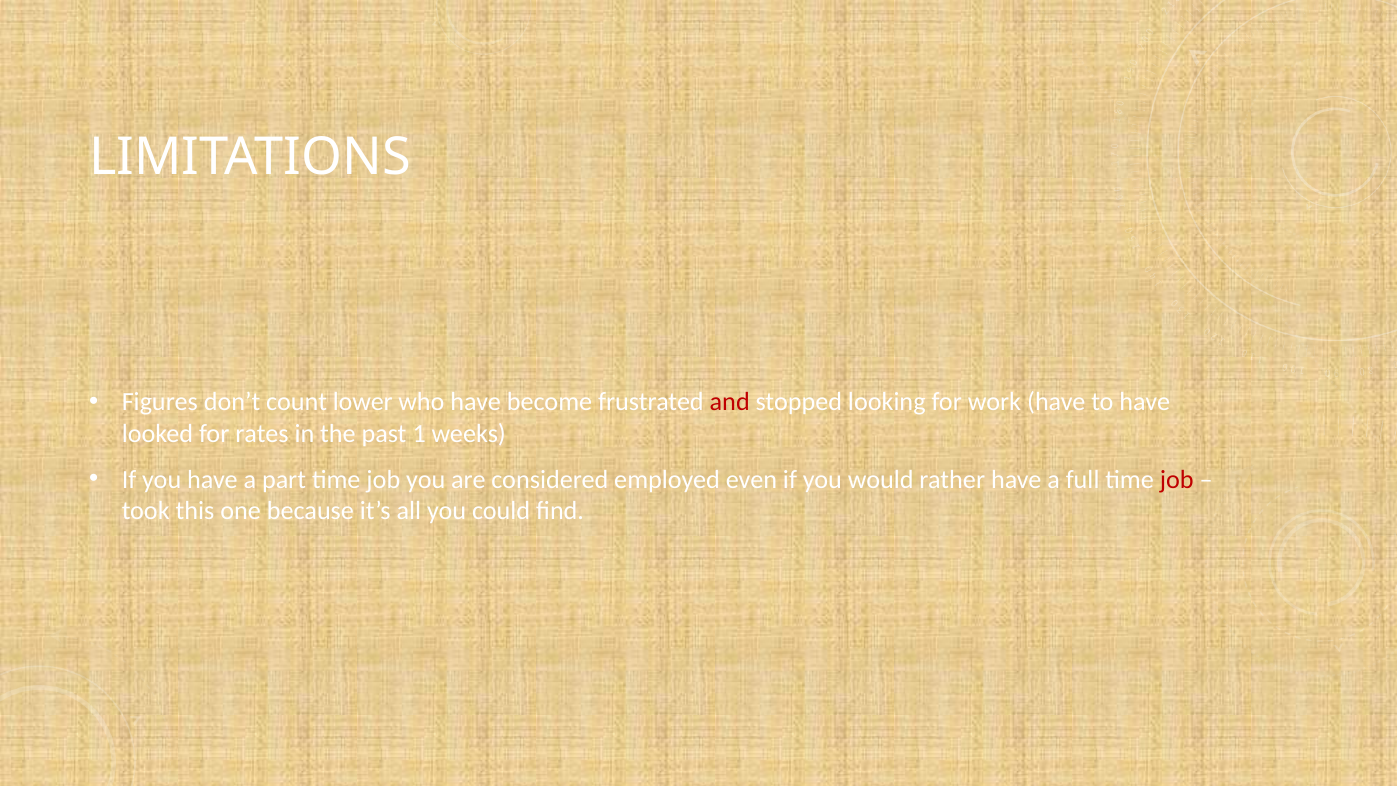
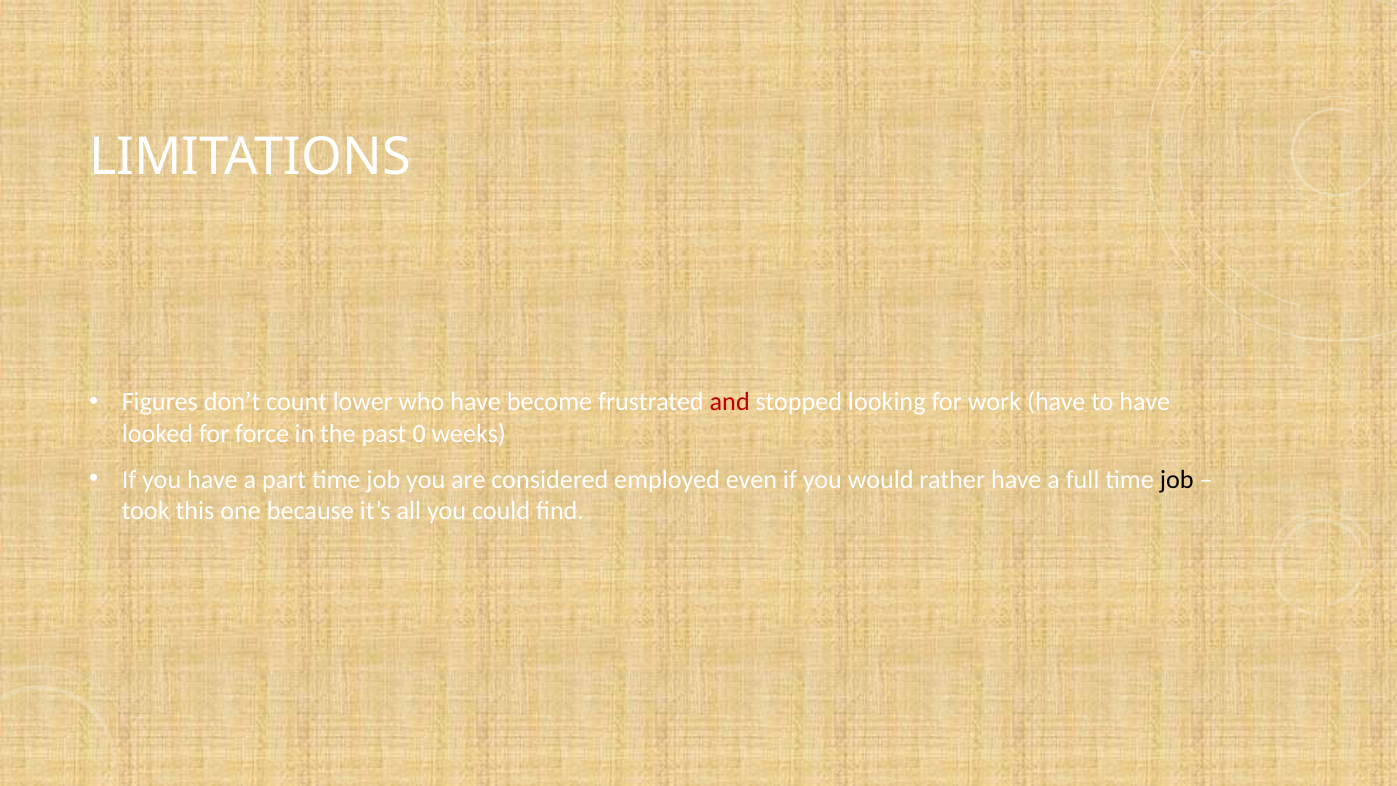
rates: rates -> force
1: 1 -> 0
job at (1177, 479) colour: red -> black
